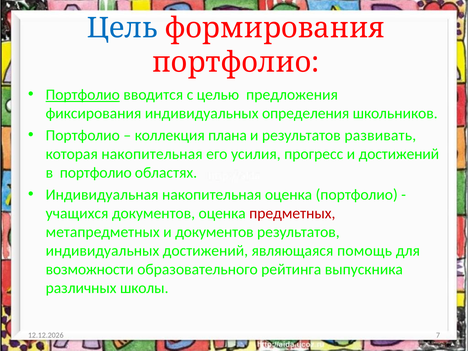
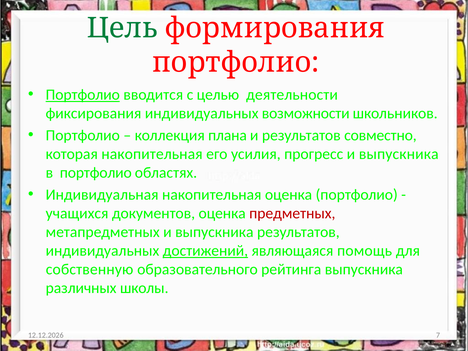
Цель colour: blue -> green
предложения: предложения -> деятельности
определения: определения -> возможности
развивать: развивать -> совместно
прогресс и достижений: достижений -> выпускника
метапредметных и документов: документов -> выпускника
достижений at (205, 251) underline: none -> present
возможности: возможности -> собственную
